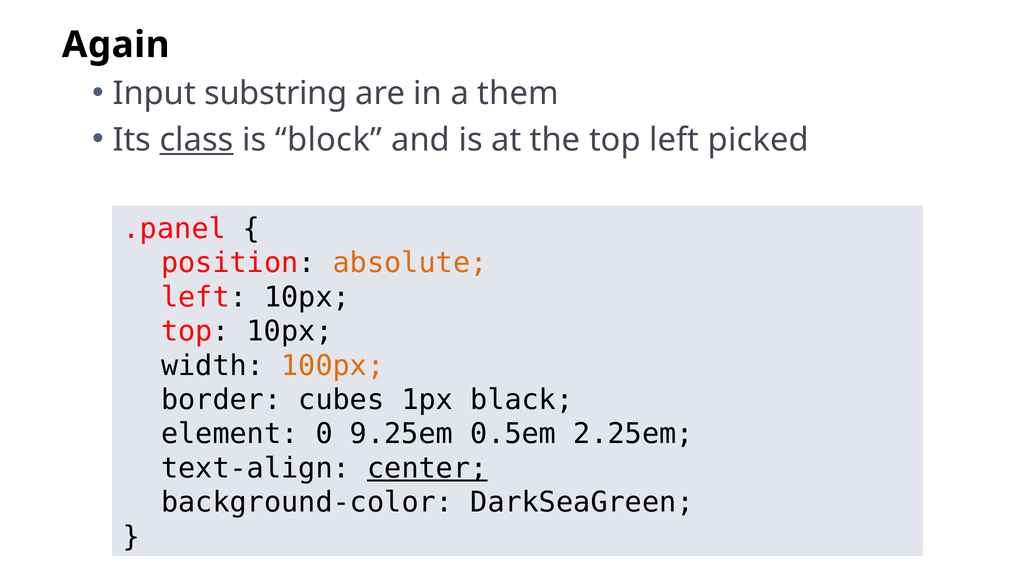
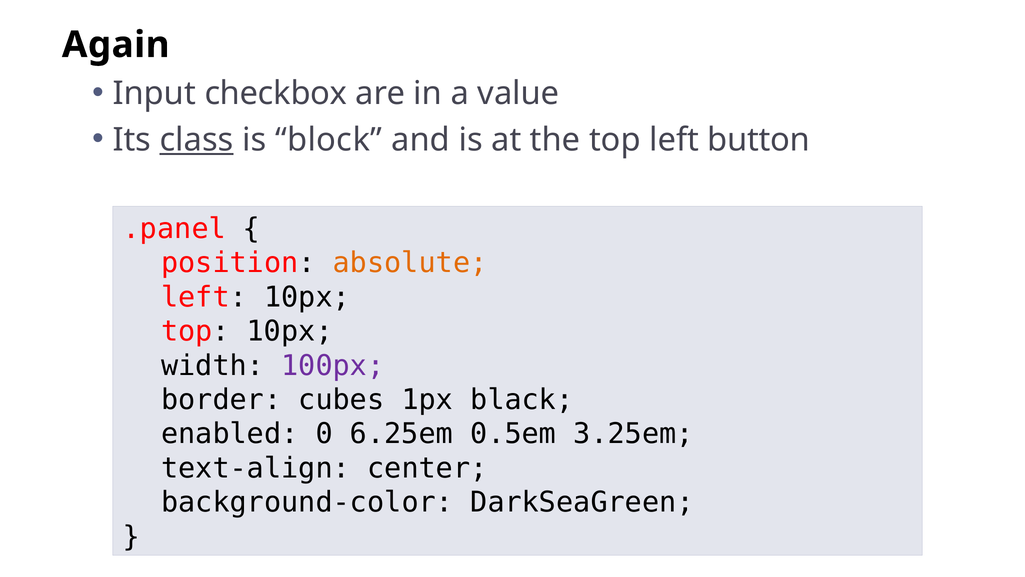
substring: substring -> checkbox
them: them -> value
picked: picked -> button
100px colour: orange -> purple
element: element -> enabled
9.25em: 9.25em -> 6.25em
2.25em: 2.25em -> 3.25em
center underline: present -> none
